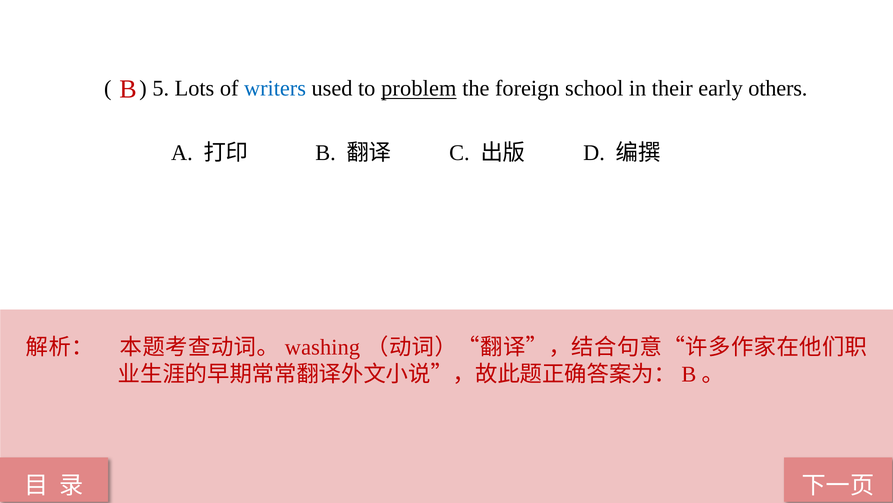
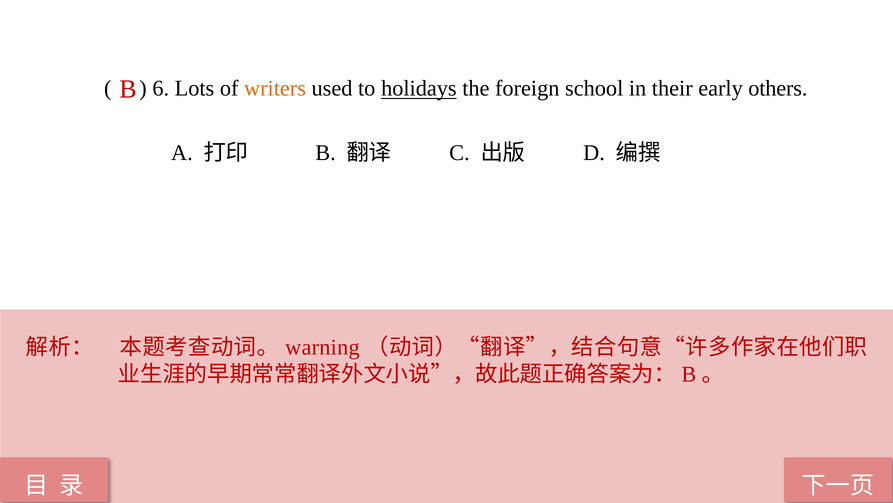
5: 5 -> 6
writers colour: blue -> orange
problem: problem -> holidays
washing: washing -> warning
